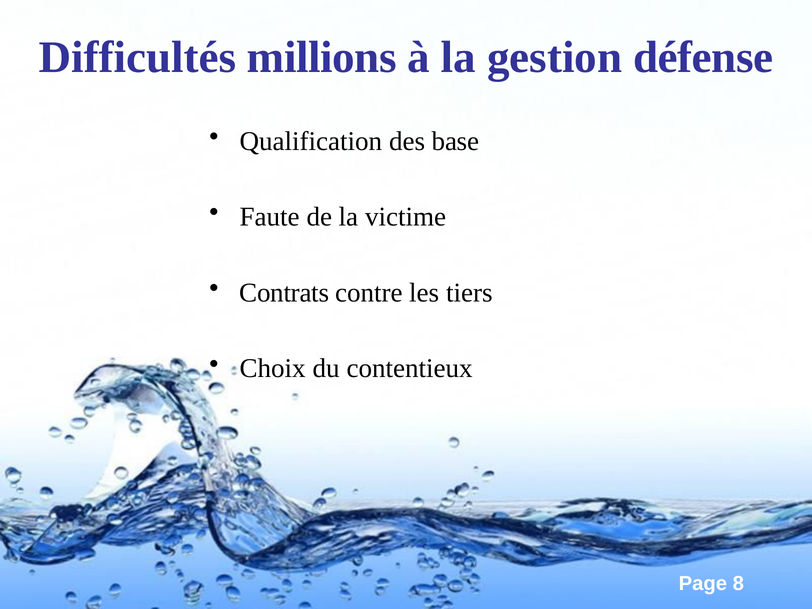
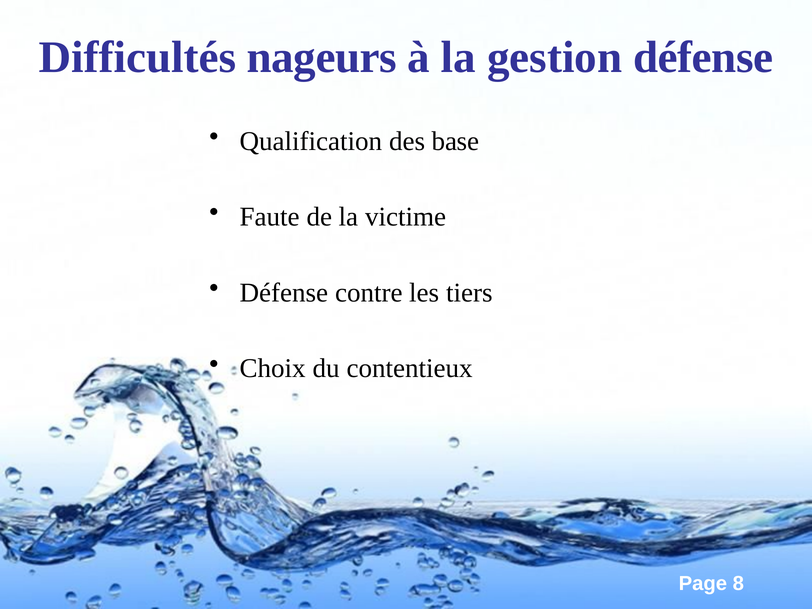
millions: millions -> nageurs
Contrats at (284, 293): Contrats -> Défense
